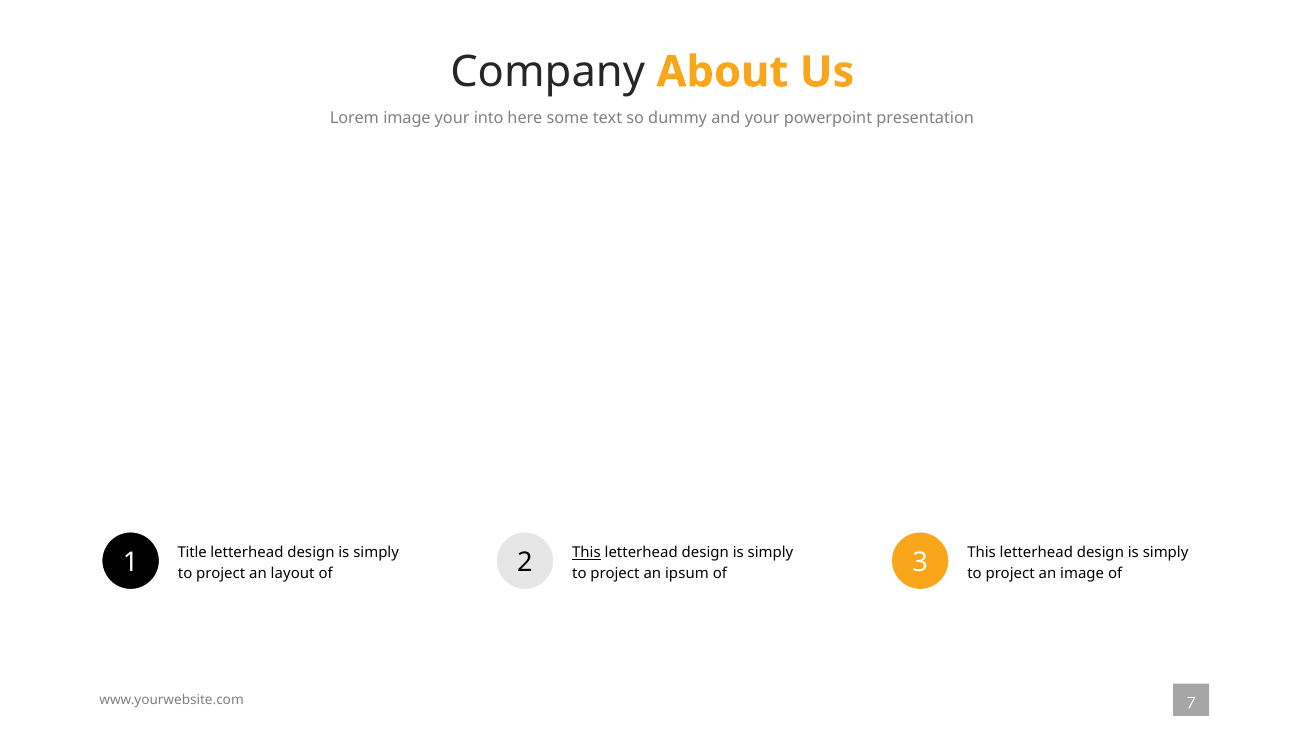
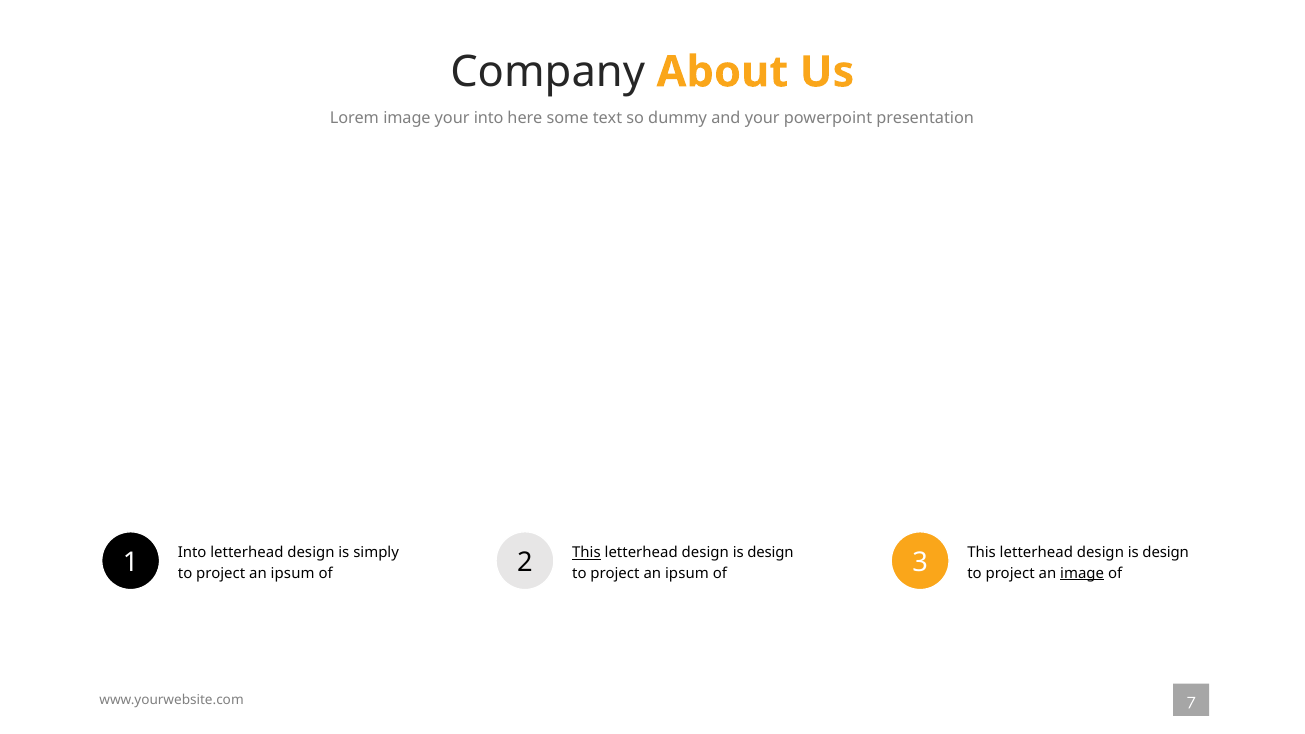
1 Title: Title -> Into
layout at (293, 573): layout -> ipsum
simply at (770, 553): simply -> design
image at (1082, 573) underline: none -> present
simply at (1166, 553): simply -> design
